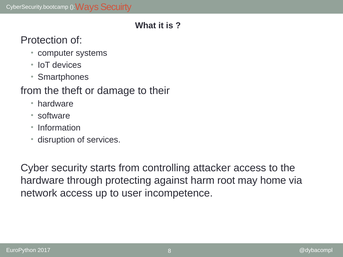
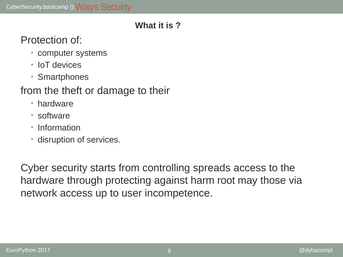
attacker: attacker -> spreads
home: home -> those
